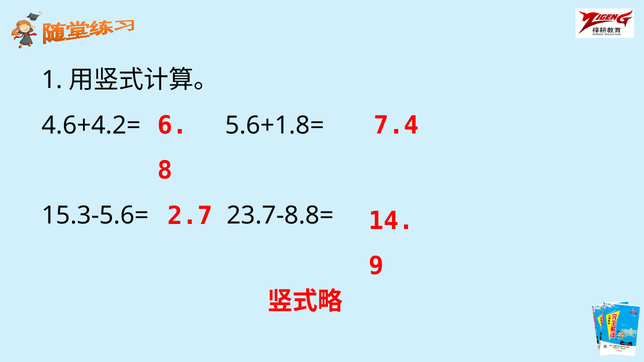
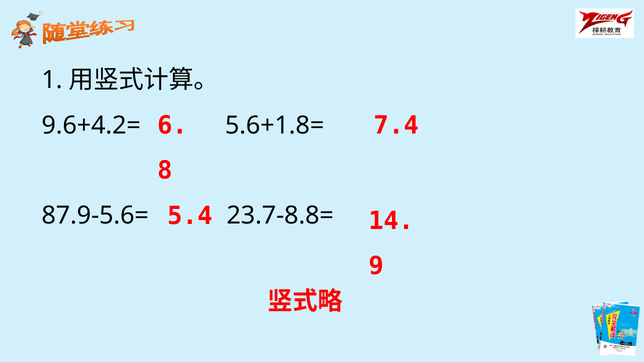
4.6+4.2=: 4.6+4.2= -> 9.6+4.2=
2.7: 2.7 -> 5.4
15.3-5.6=: 15.3-5.6= -> 87.9-5.6=
